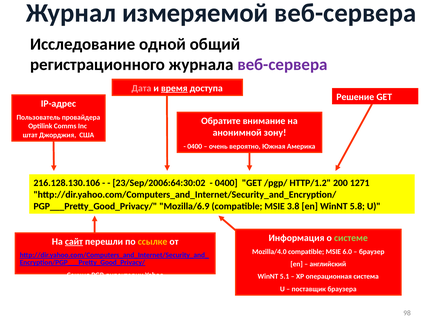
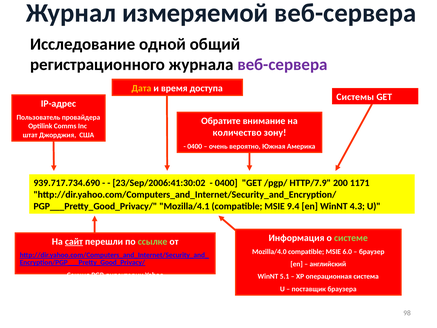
Дата colour: pink -> yellow
время underline: present -> none
Решение: Решение -> Системы
анонимной: анонимной -> количество
216.128.130.106: 216.128.130.106 -> 939.717.734.690
23/Sep/2006:64:30:02: 23/Sep/2006:64:30:02 -> 23/Sep/2006:41:30:02
HTTP/1.2: HTTP/1.2 -> HTTP/7.9
1271: 1271 -> 1171
Mozilla/6.9: Mozilla/6.9 -> Mozilla/4.1
3.8: 3.8 -> 9.4
5.8: 5.8 -> 4.3
ссылке colour: yellow -> light green
